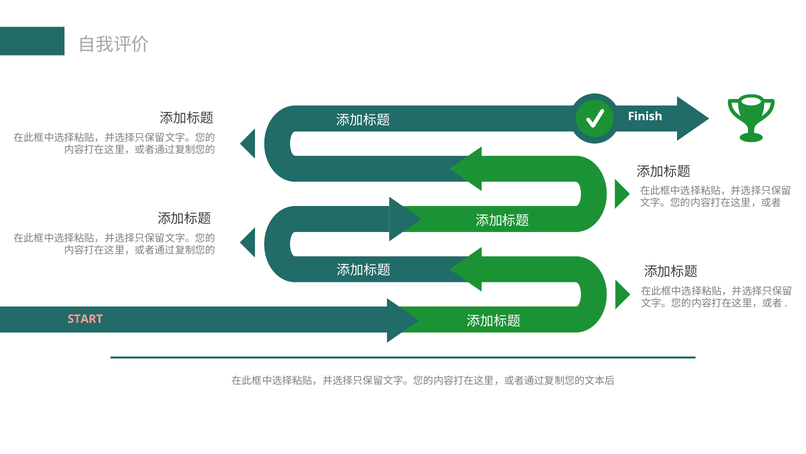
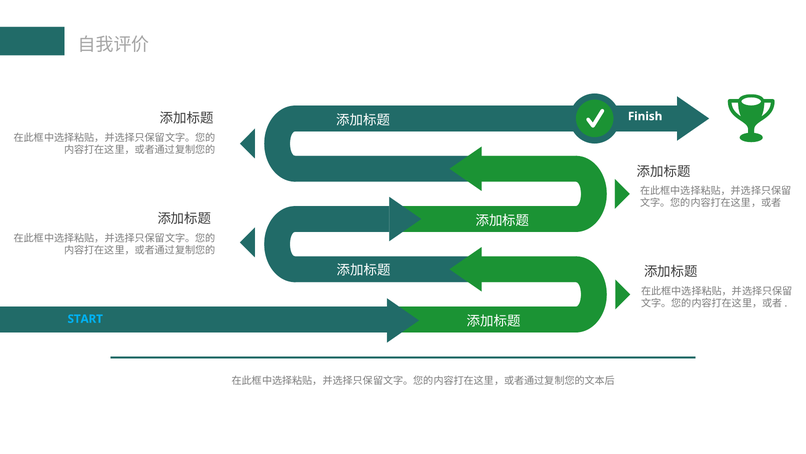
START colour: pink -> light blue
